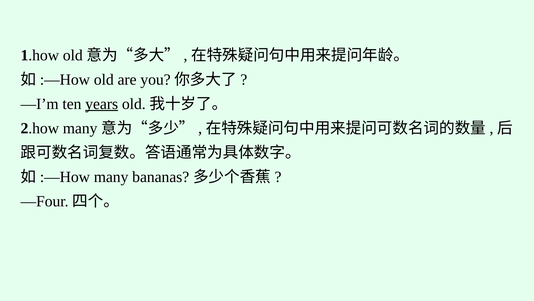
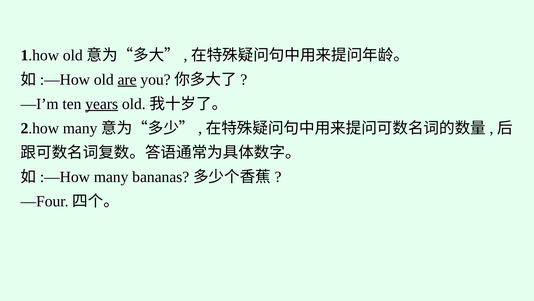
are underline: none -> present
